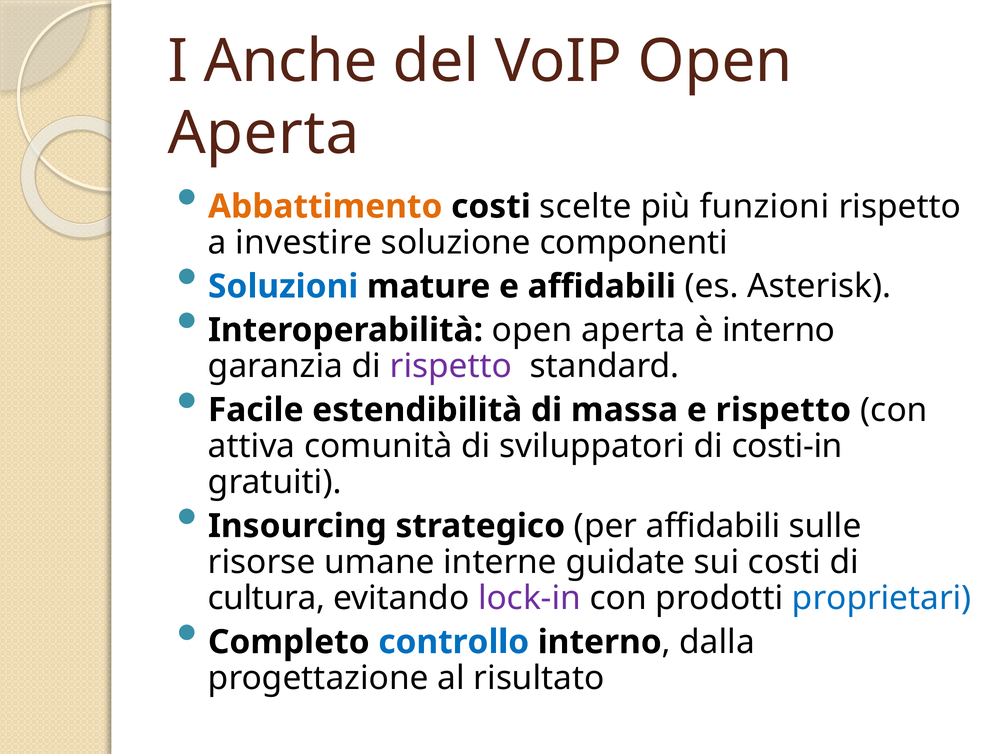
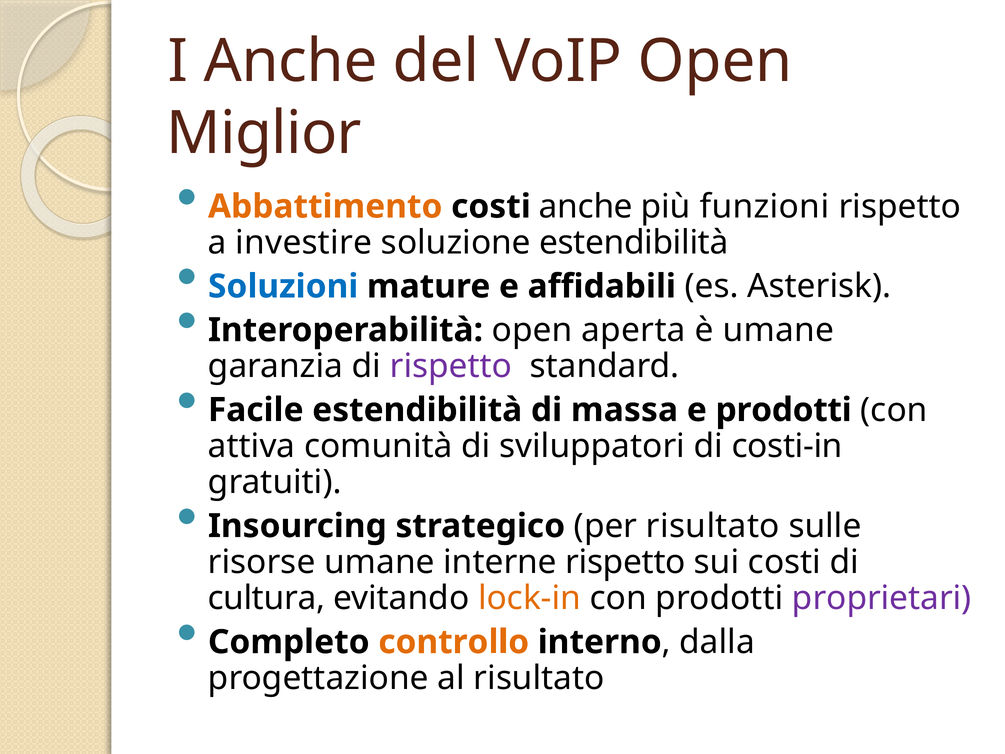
Aperta at (264, 133): Aperta -> Miglior
costi scelte: scelte -> anche
soluzione componenti: componenti -> estendibilità
è interno: interno -> umane
e rispetto: rispetto -> prodotti
per affidabili: affidabili -> risultato
interne guidate: guidate -> rispetto
lock-in colour: purple -> orange
proprietari colour: blue -> purple
controllo colour: blue -> orange
